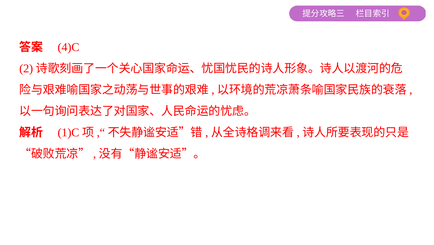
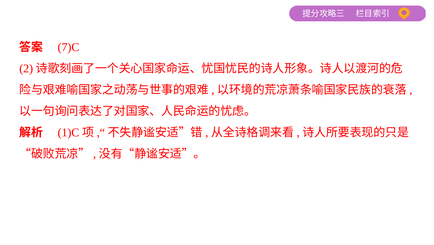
4)C: 4)C -> 7)C
